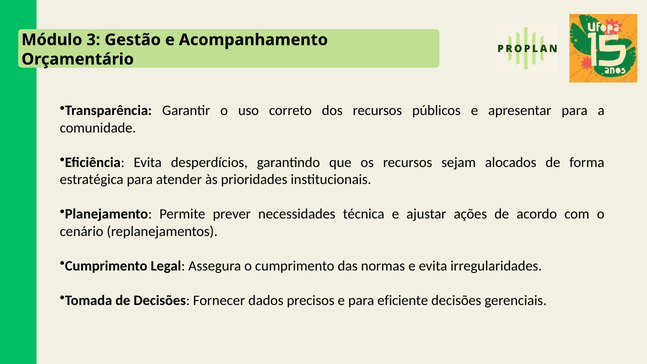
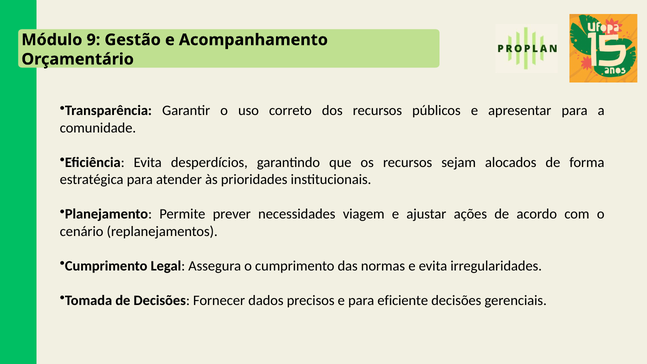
3: 3 -> 9
técnica: técnica -> viagem
